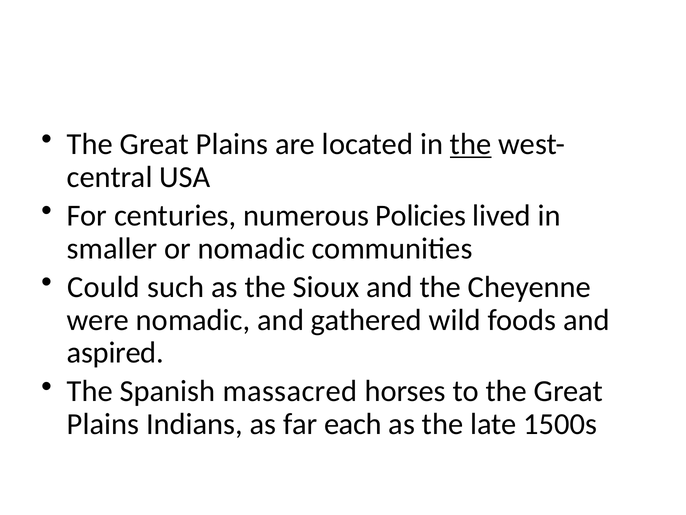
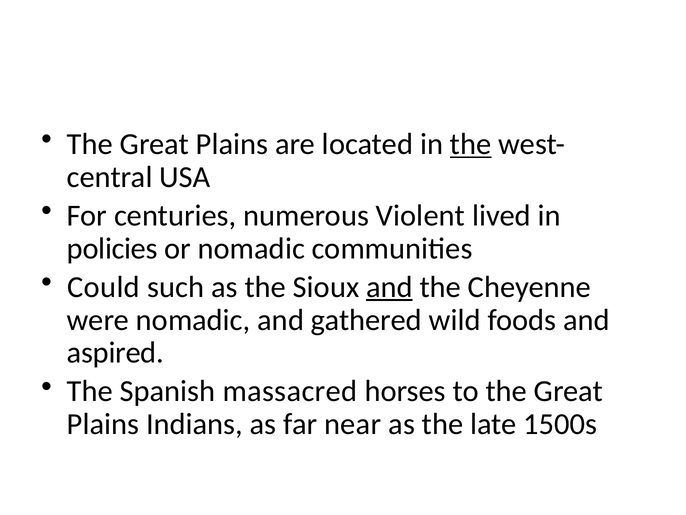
Policies: Policies -> Violent
smaller: smaller -> policies
and at (389, 287) underline: none -> present
each: each -> near
